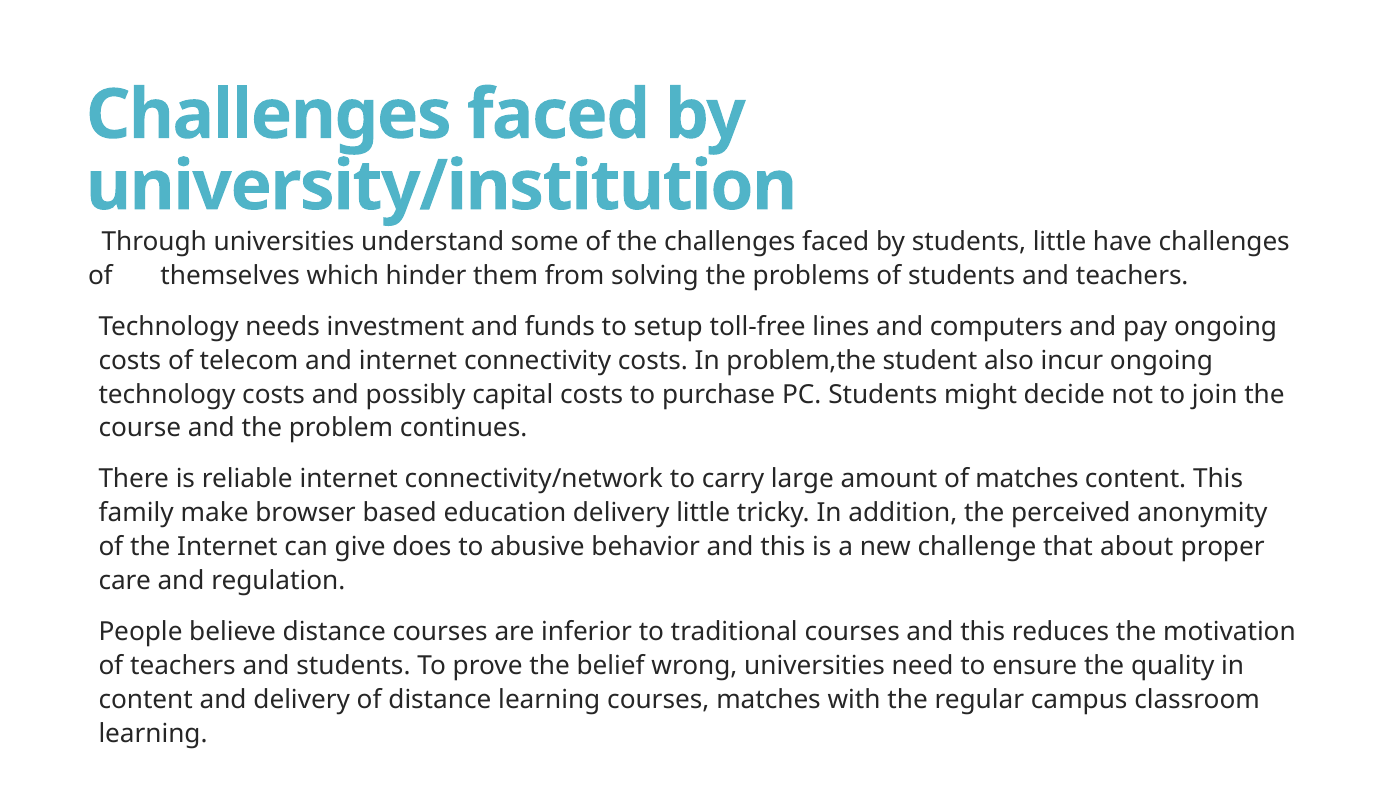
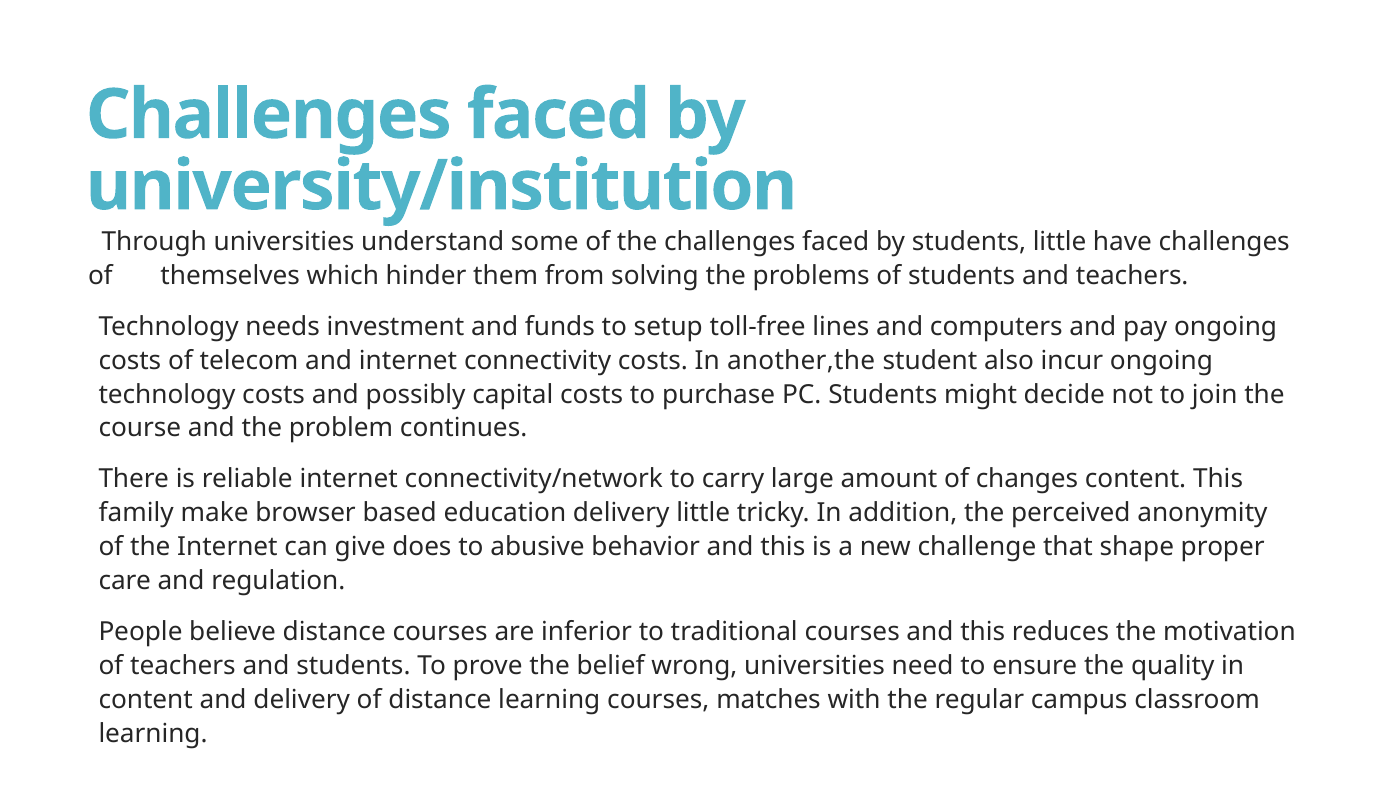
problem,the: problem,the -> another,the
of matches: matches -> changes
about: about -> shape
